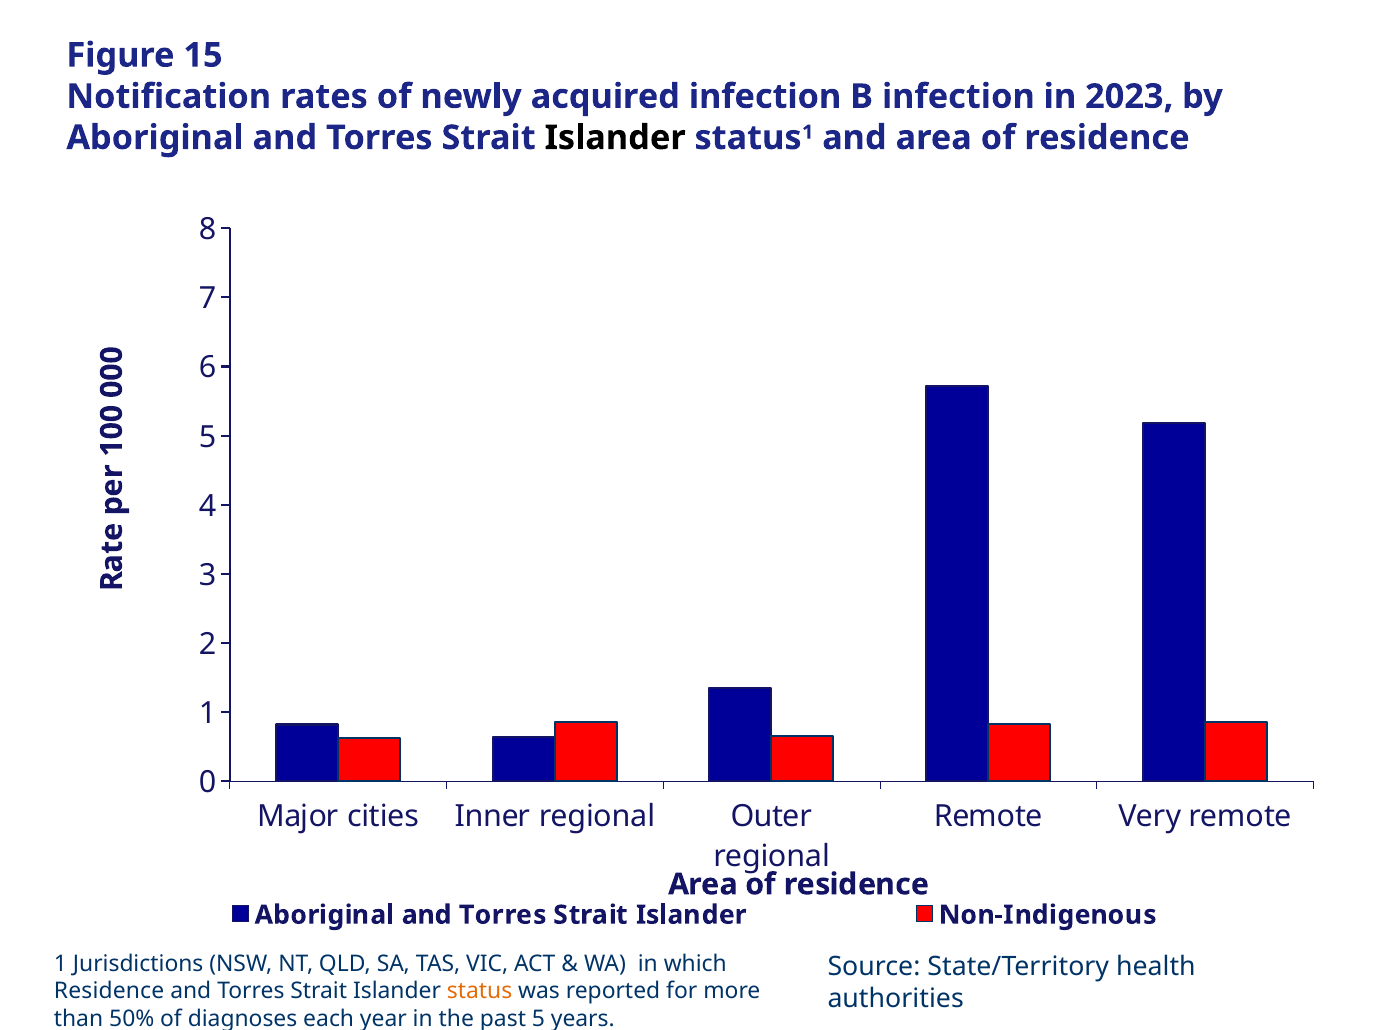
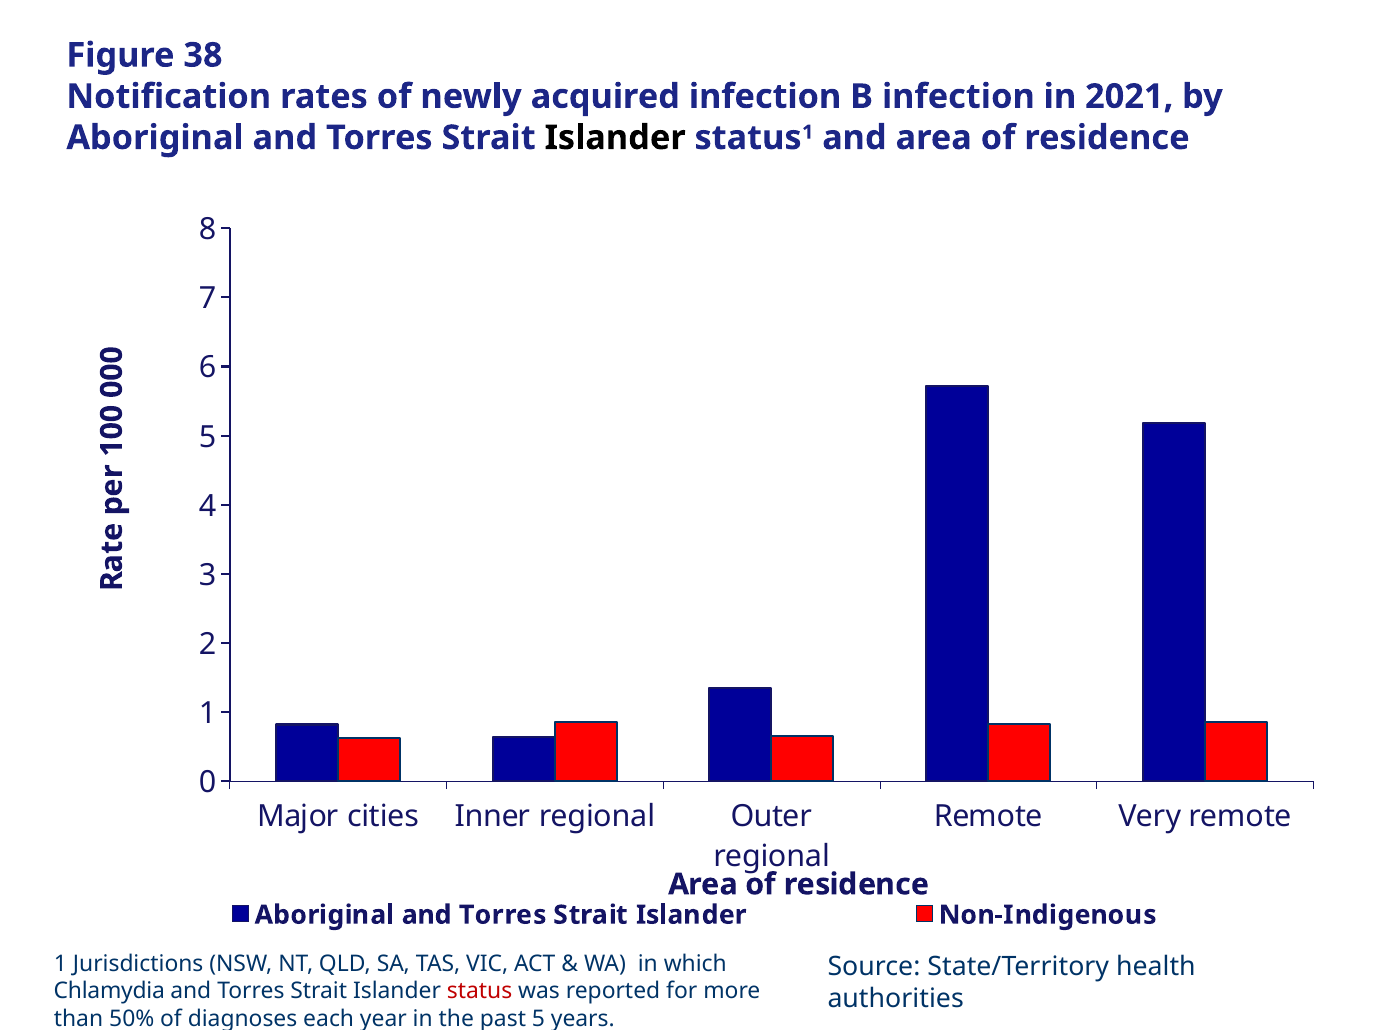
15: 15 -> 38
2023: 2023 -> 2021
Residence at (109, 991): Residence -> Chlamydia
status colour: orange -> red
